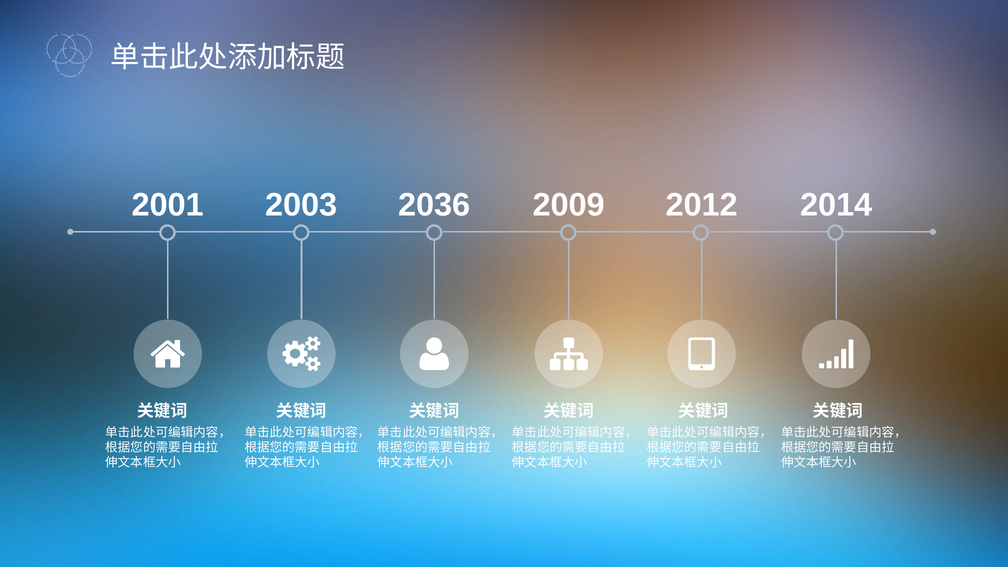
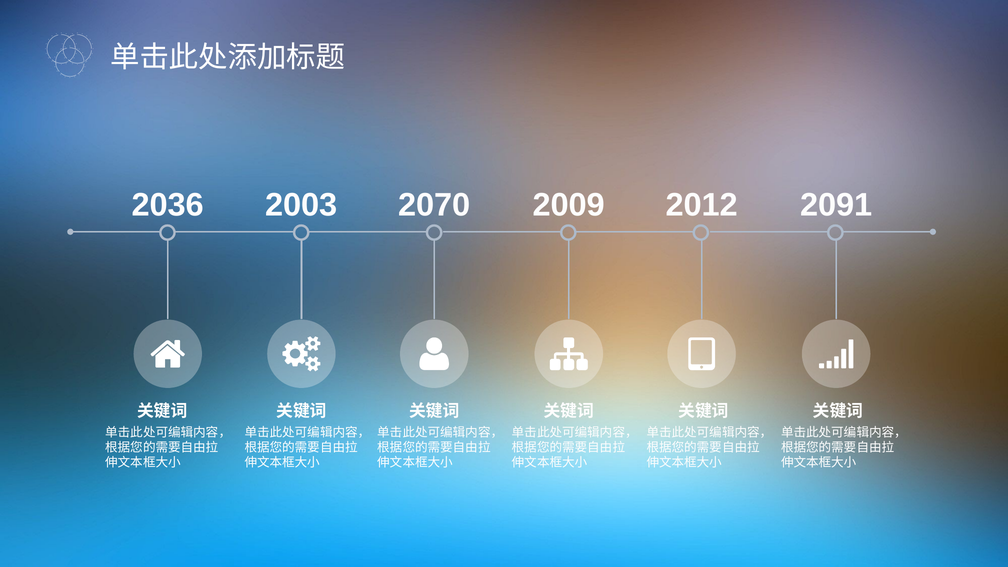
2001: 2001 -> 2036
2036: 2036 -> 2070
2014: 2014 -> 2091
